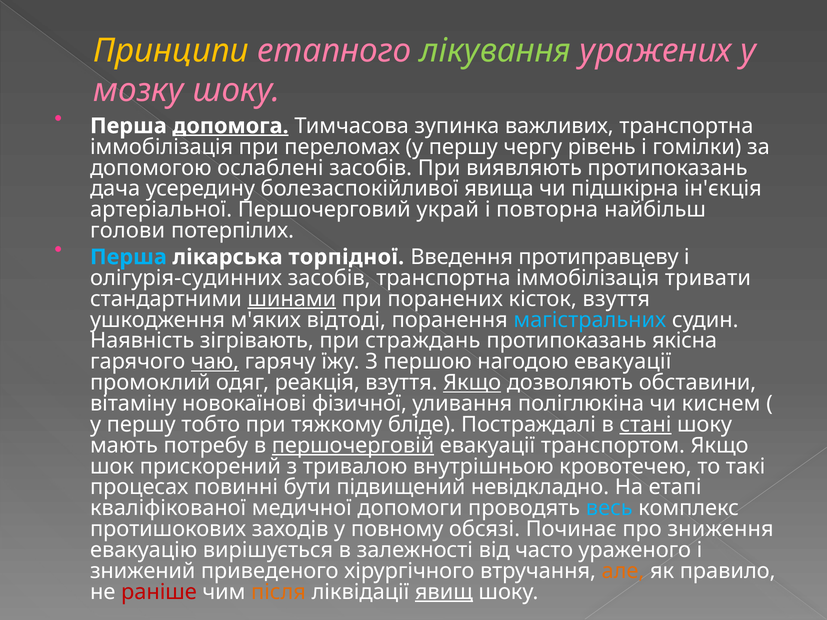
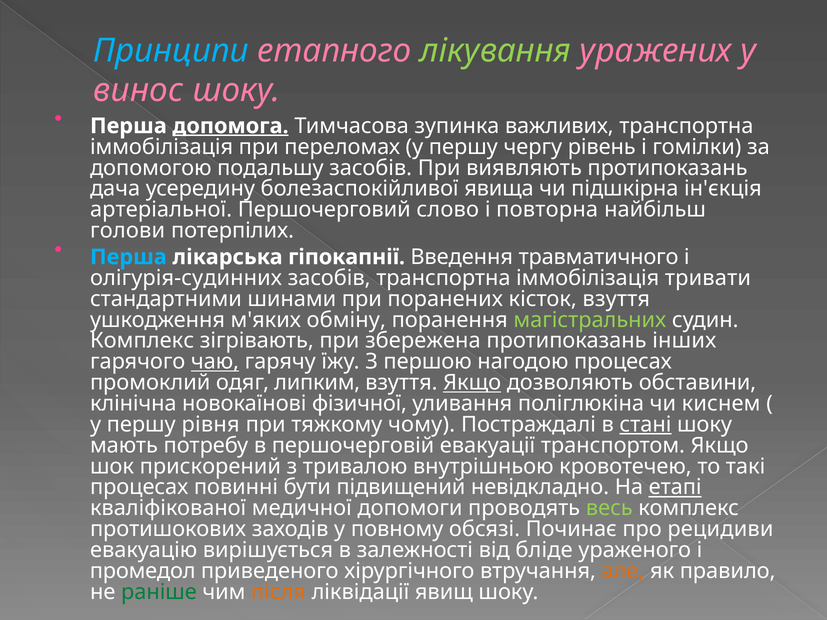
Принципи colour: yellow -> light blue
мозку: мозку -> винос
ослаблені: ослаблені -> подальшу
украй: украй -> слово
торпідної: торпідної -> гіпокапнії
протиправцеву: протиправцеву -> травматичного
шинами underline: present -> none
відтоді: відтоді -> обміну
магістральних colour: light blue -> light green
Наявність at (142, 341): Наявність -> Комплекс
страждань: страждань -> збережена
якісна: якісна -> інших
нагодою евакуації: евакуації -> процесах
реакція: реакція -> липким
вітаміну: вітаміну -> клінічна
тобто: тобто -> рівня
бліде: бліде -> чому
першочерговій underline: present -> none
етапі underline: none -> present
весь colour: light blue -> light green
зниження: зниження -> рецидиви
часто: часто -> бліде
знижений: знижений -> промедол
раніше colour: red -> green
явищ underline: present -> none
